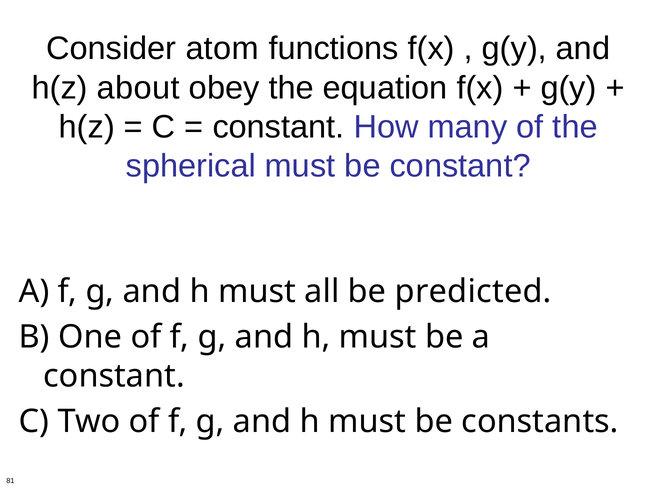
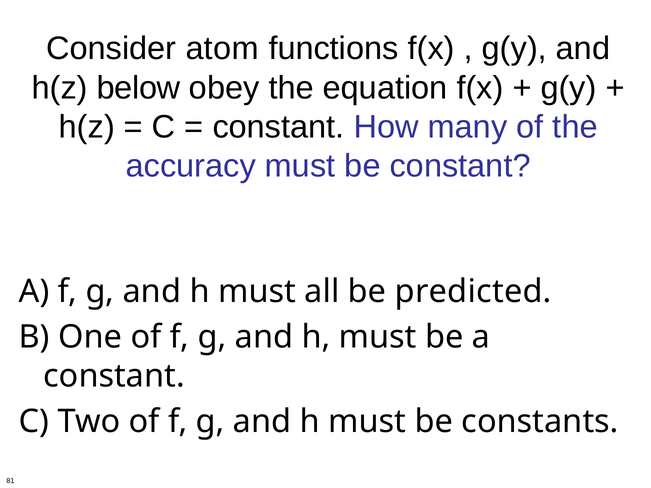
about: about -> below
spherical: spherical -> accuracy
